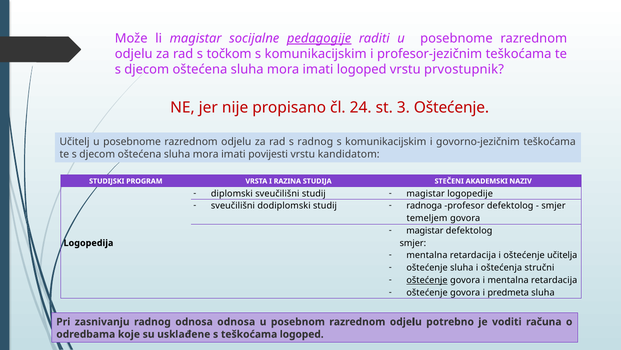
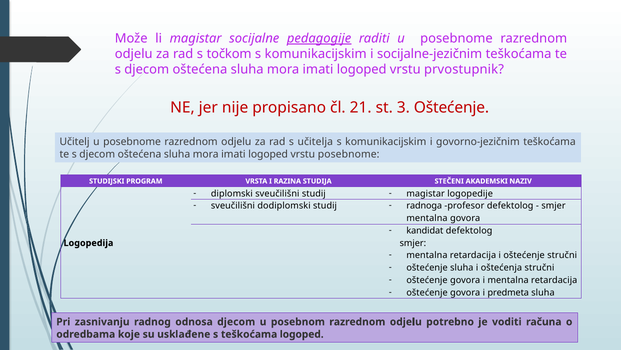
profesor-jezičnim: profesor-jezičnim -> socijalne-jezičnim
24: 24 -> 21
s radnog: radnog -> učitelja
povijesti at (268, 154): povijesti -> logoped
vrstu kandidatom: kandidatom -> posebnome
temeljem at (427, 218): temeljem -> mentalna
magistar at (425, 230): magistar -> kandidat
oštećenje učitelja: učitelja -> stručni
oštećenje at (427, 280) underline: present -> none
odnosa odnosa: odnosa -> djecom
